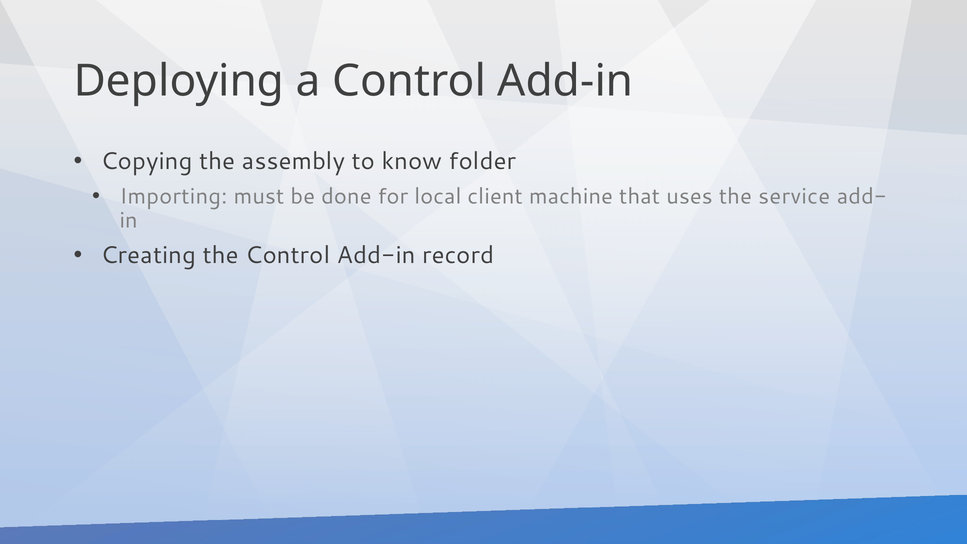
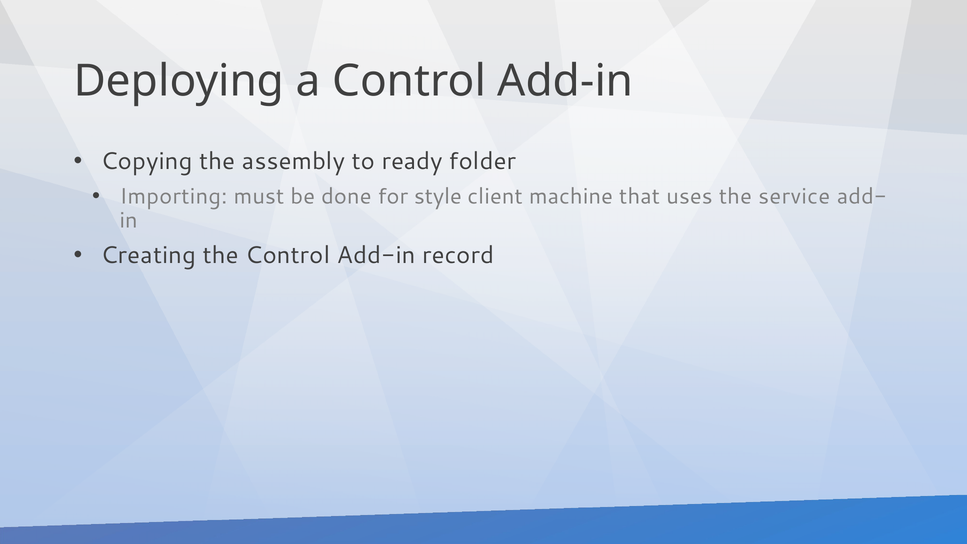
know: know -> ready
local: local -> style
